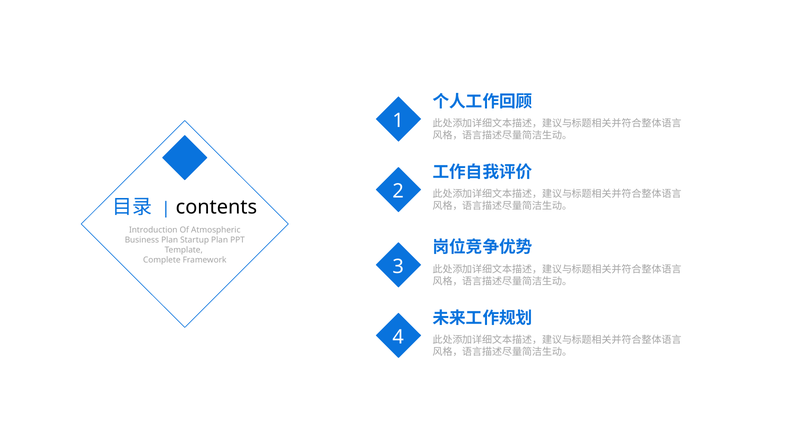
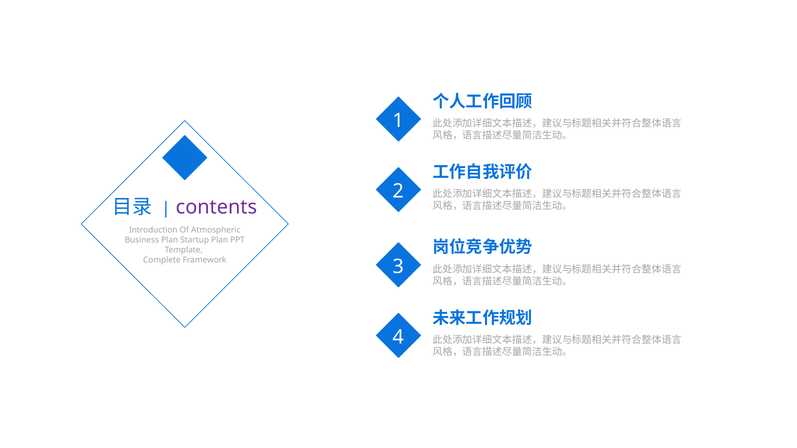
contents colour: black -> purple
